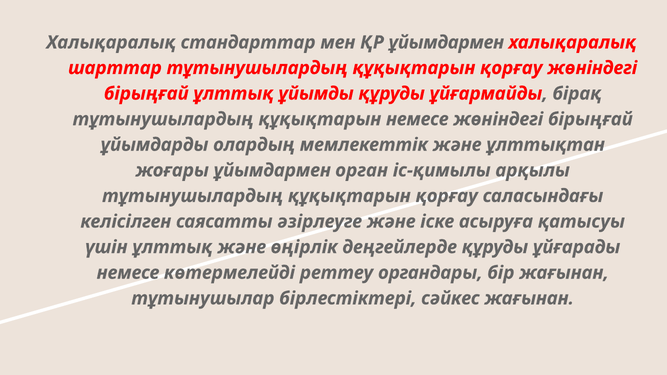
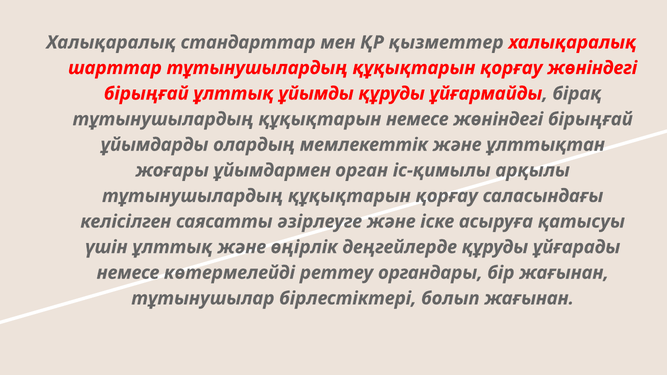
ҚР ұйымдармен: ұйымдармен -> қызметтер
сәйкес: сәйкес -> болып
